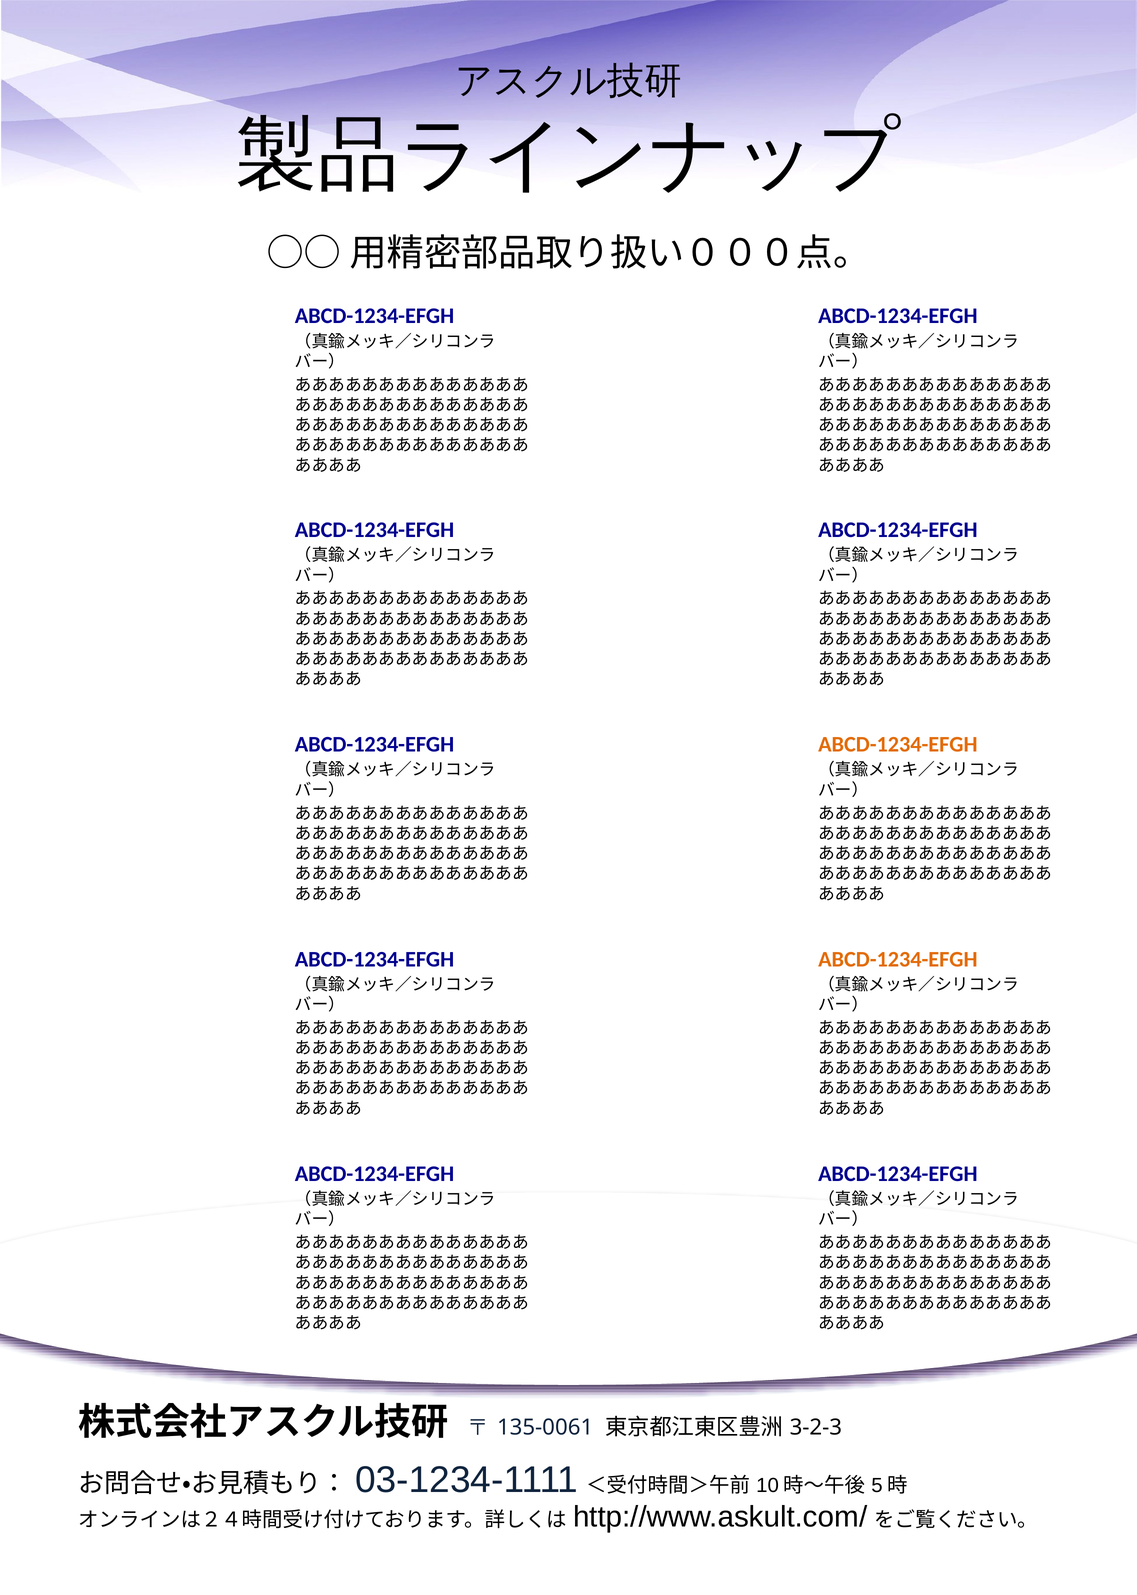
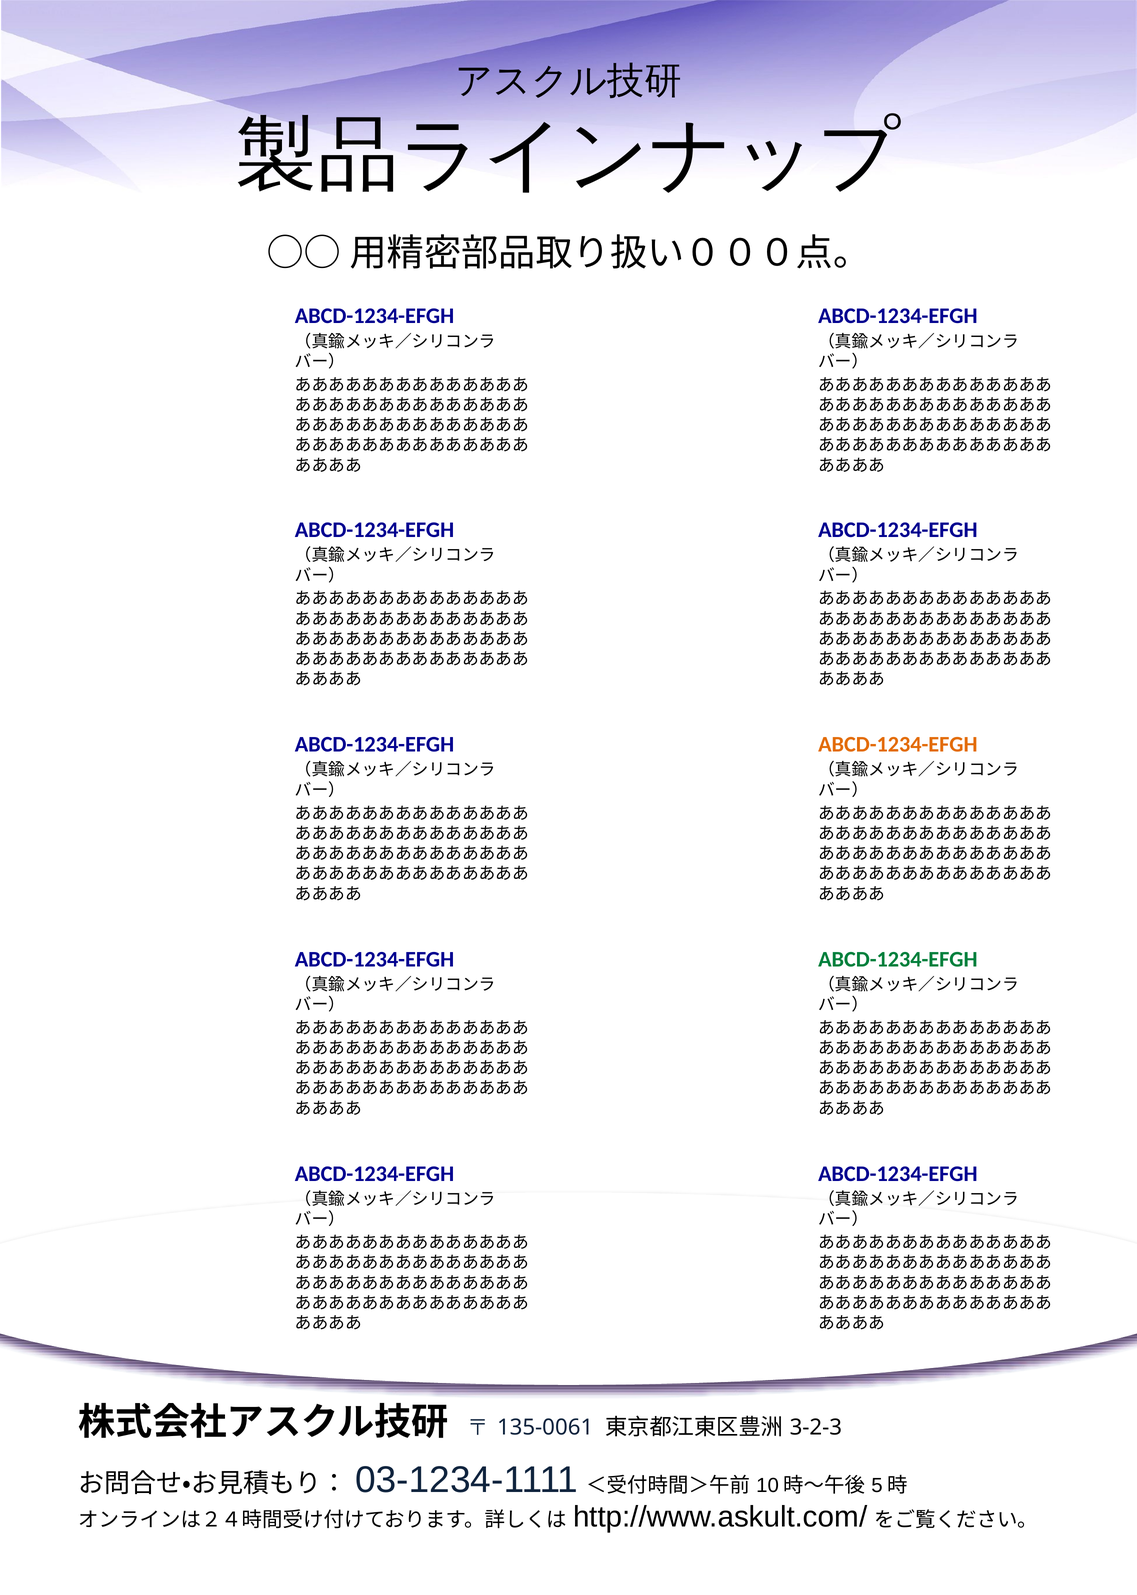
ABCD-1234-EFGH at (898, 959) colour: orange -> green
